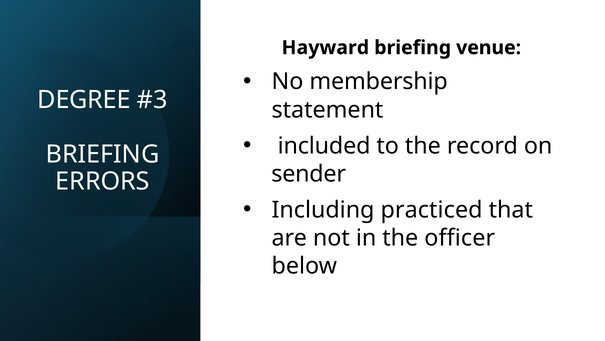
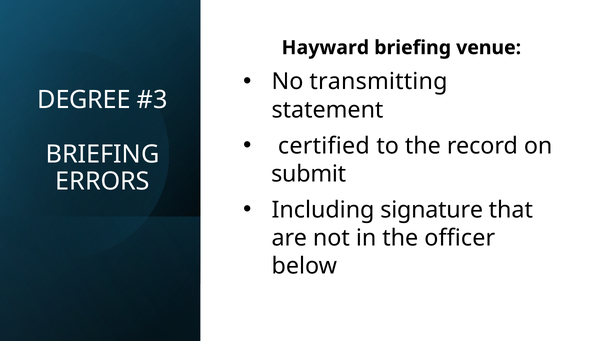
membership: membership -> transmitting
included: included -> certified
sender: sender -> submit
practiced: practiced -> signature
